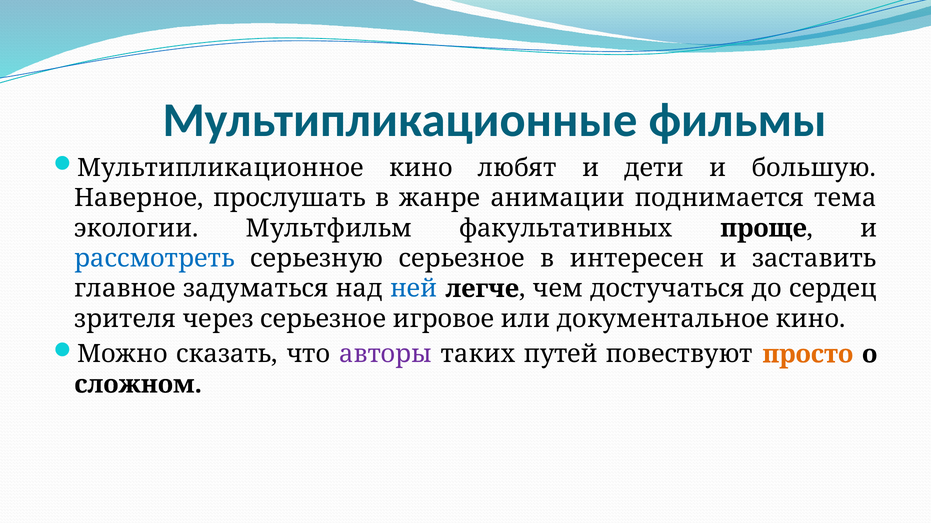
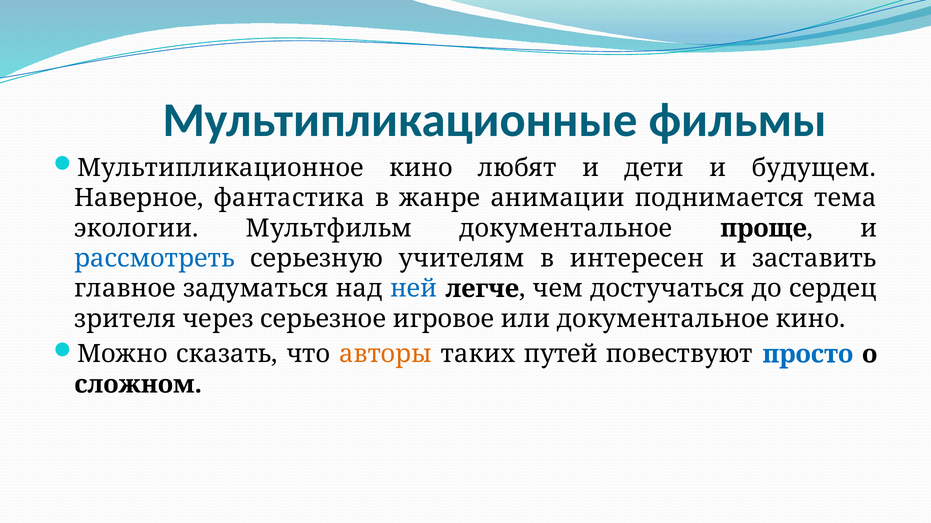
большую: большую -> будущем
прослушать: прослушать -> фантастика
Мультфильм факультативных: факультативных -> документальное
серьезную серьезное: серьезное -> учителям
авторы colour: purple -> orange
просто colour: orange -> blue
